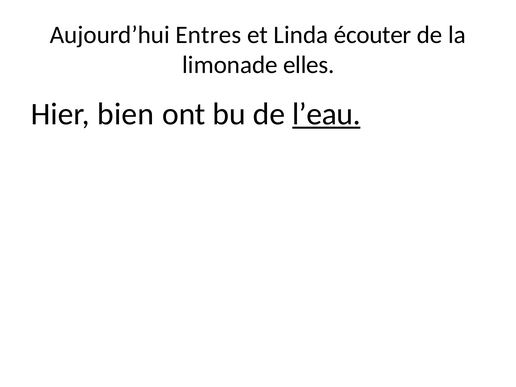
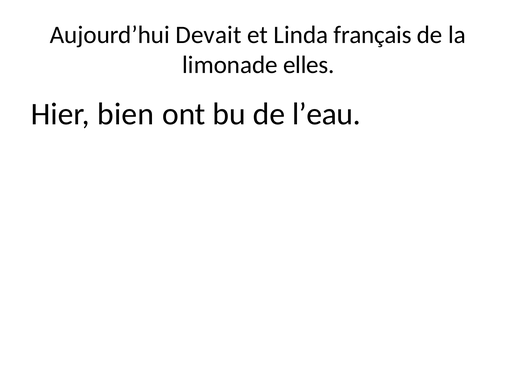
Entres: Entres -> Devait
écouter: écouter -> français
l’eau underline: present -> none
